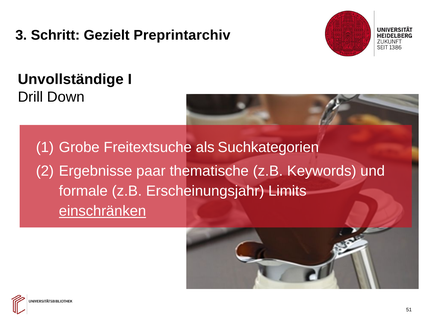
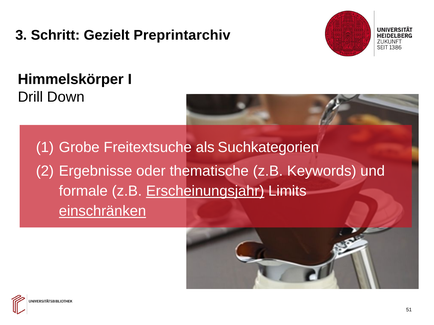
Unvollständige: Unvollständige -> Himmelskörper
paar: paar -> oder
Erscheinungsjahr underline: none -> present
